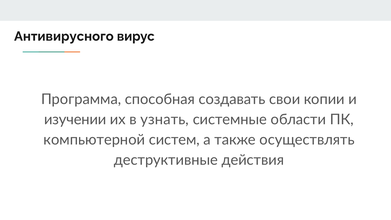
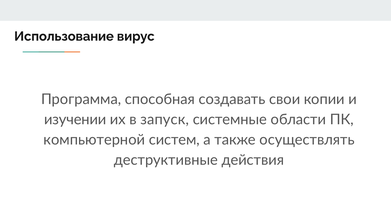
Антивирусного: Антивирусного -> Использование
узнать: узнать -> запуск
